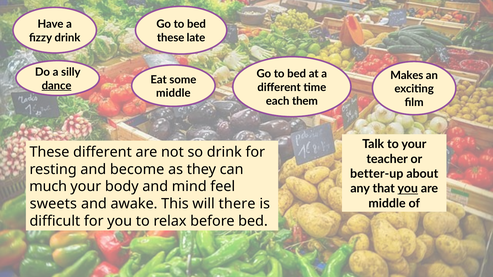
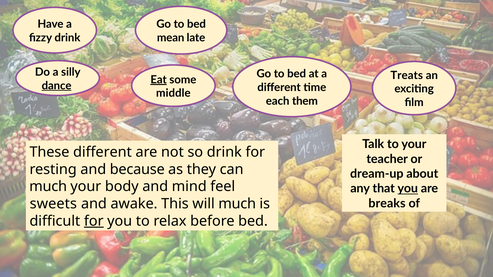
these at (171, 38): these -> mean
Makes: Makes -> Treats
Eat underline: none -> present
become: become -> because
better-up: better-up -> dream-up
middle at (387, 204): middle -> breaks
will there: there -> much
for at (94, 221) underline: none -> present
